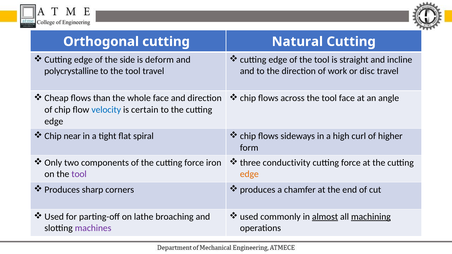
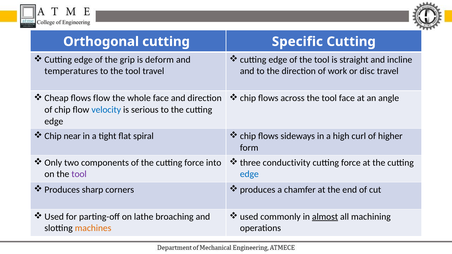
Natural: Natural -> Specific
side: side -> grip
polycrystalline: polycrystalline -> temperatures
flows than: than -> flow
certain: certain -> serious
iron: iron -> into
edge at (249, 174) colour: orange -> blue
machining underline: present -> none
machines colour: purple -> orange
